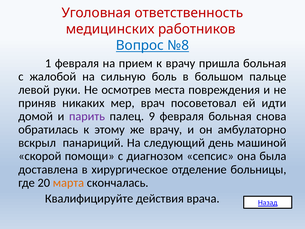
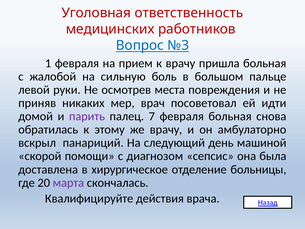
№8: №8 -> №3
9: 9 -> 7
марта colour: orange -> purple
